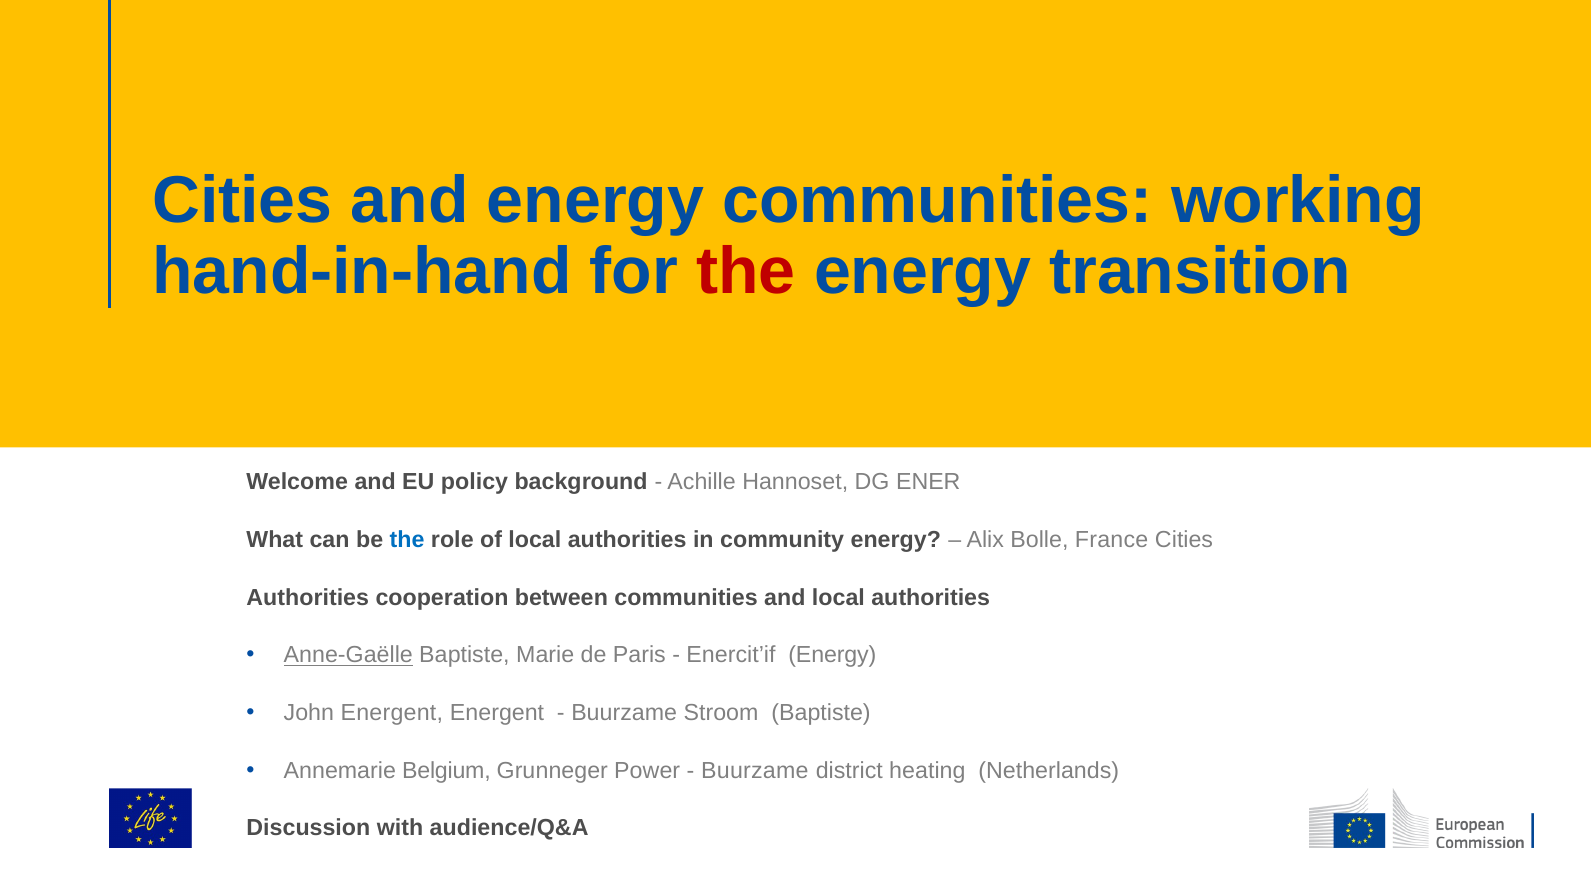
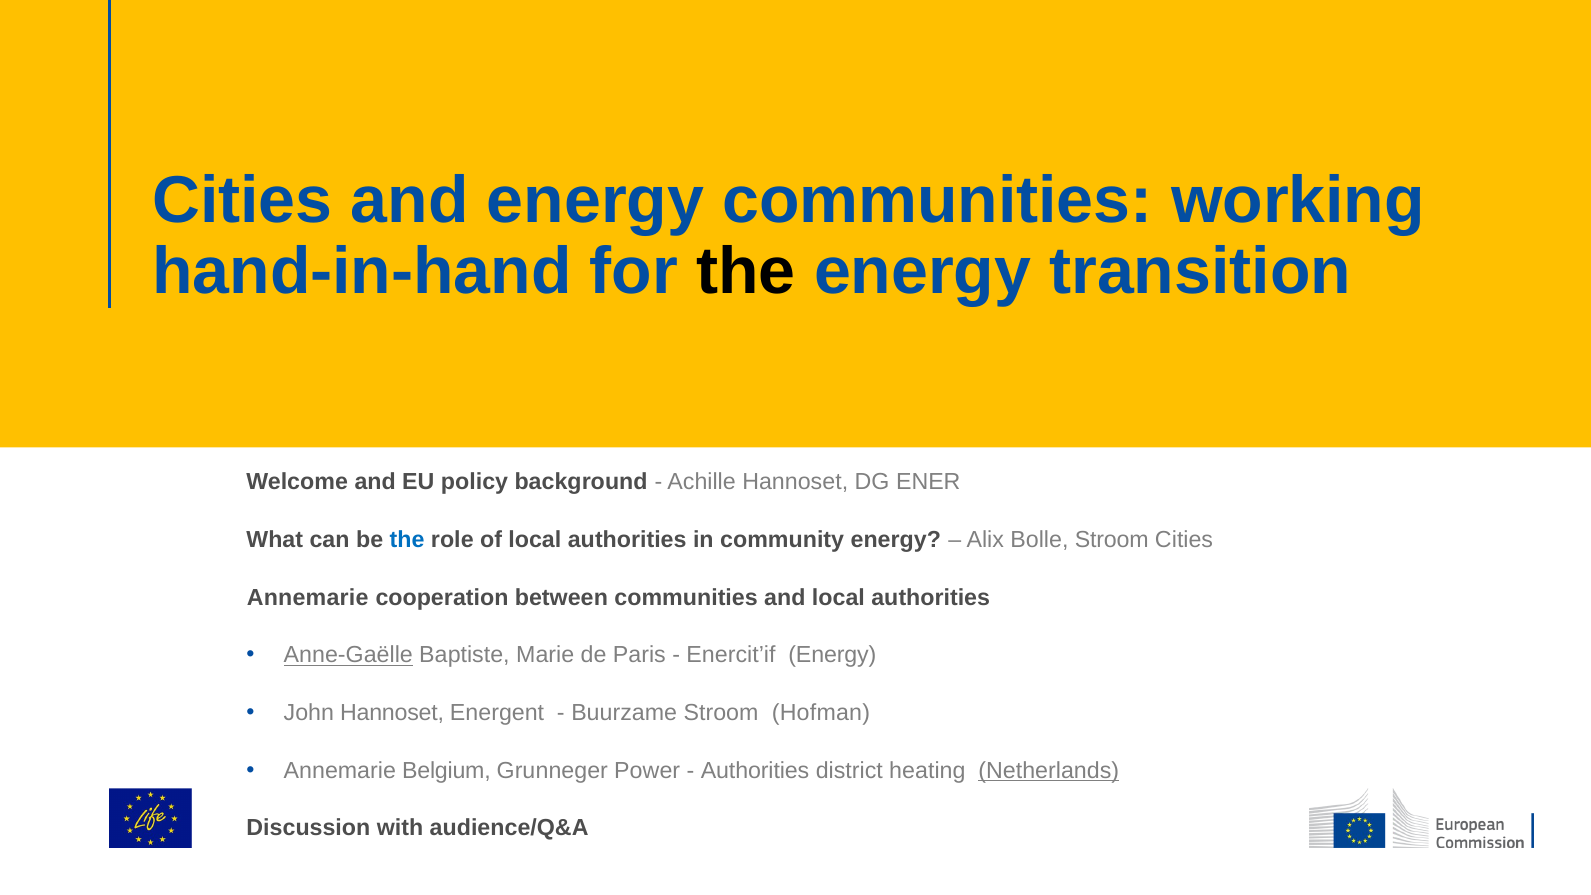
the at (746, 272) colour: red -> black
Bolle France: France -> Stroom
Authorities at (308, 598): Authorities -> Annemarie
John Energent: Energent -> Hannoset
Stroom Baptiste: Baptiste -> Hofman
Buurzame at (755, 771): Buurzame -> Authorities
Netherlands underline: none -> present
